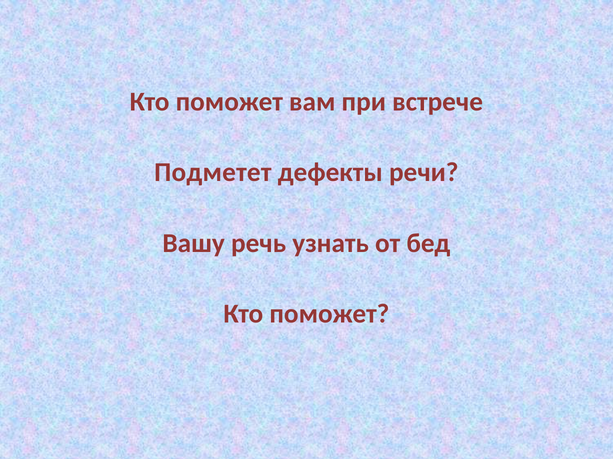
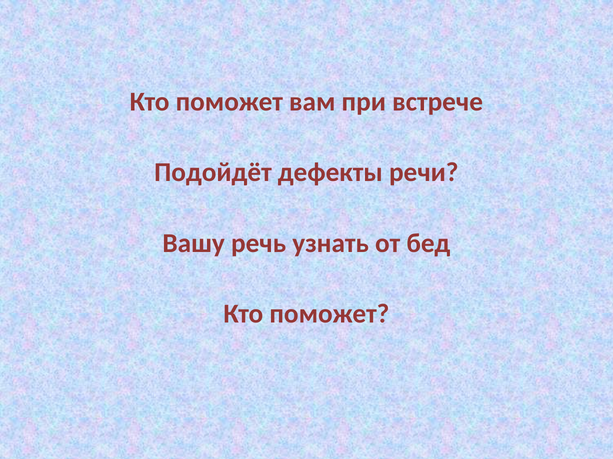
Подметет: Подметет -> Подойдёт
